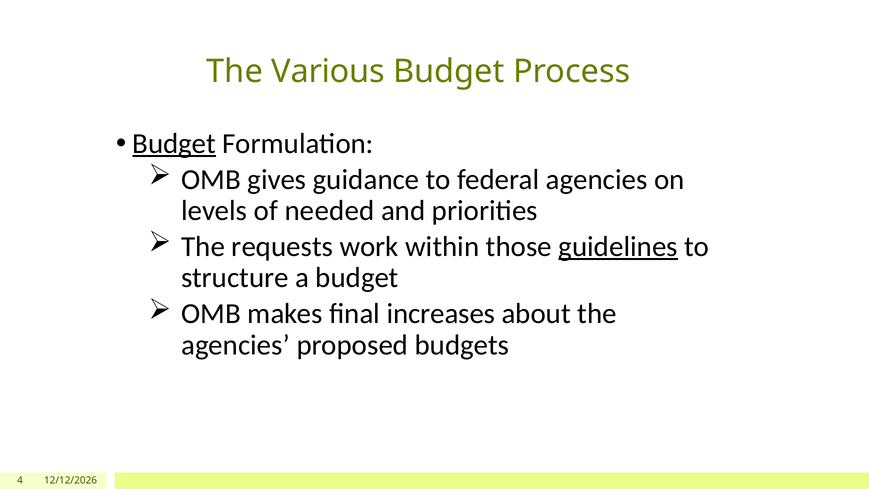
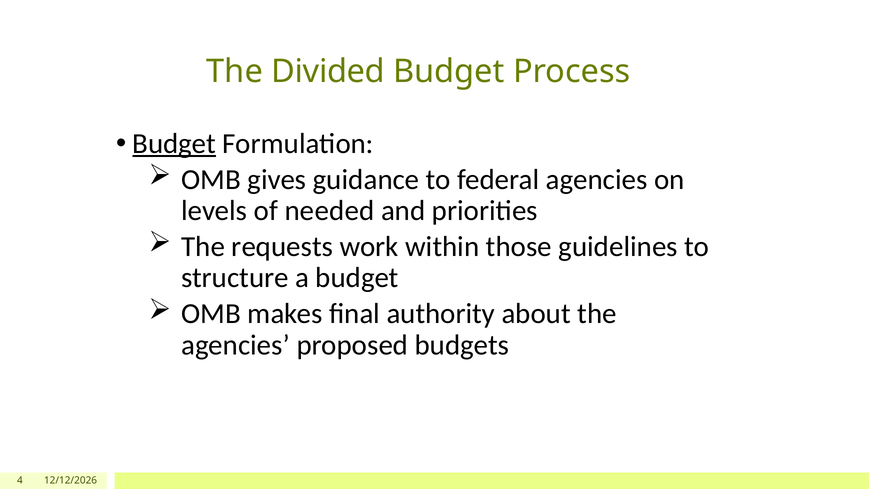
Various: Various -> Divided
guidelines underline: present -> none
increases: increases -> authority
